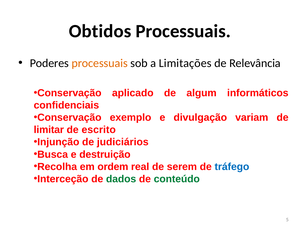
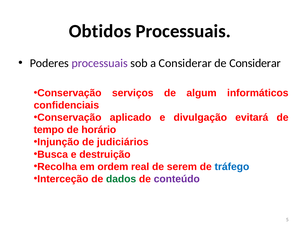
processuais at (100, 63) colour: orange -> purple
a Limitações: Limitações -> Considerar
de Relevância: Relevância -> Considerar
aplicado: aplicado -> serviços
exemplo: exemplo -> aplicado
variam: variam -> evitará
limitar: limitar -> tempo
escrito: escrito -> horário
conteúdo colour: green -> purple
